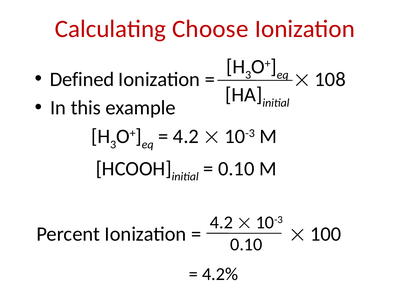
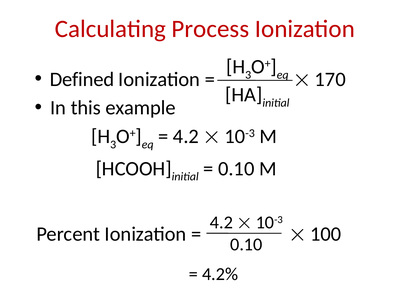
Choose: Choose -> Process
108: 108 -> 170
